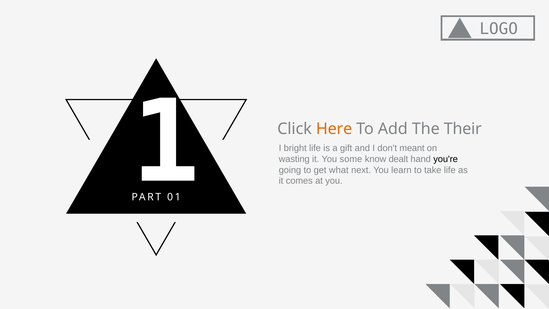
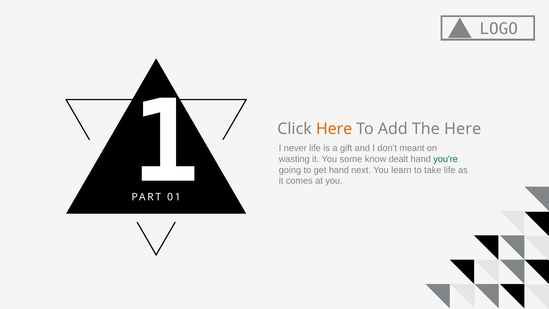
The Their: Their -> Here
bright: bright -> never
you're colour: black -> green
get what: what -> hand
